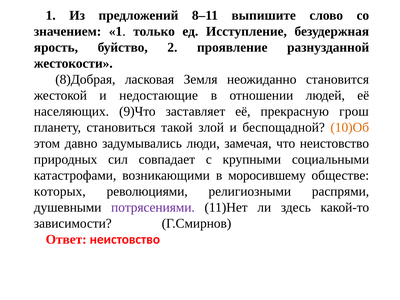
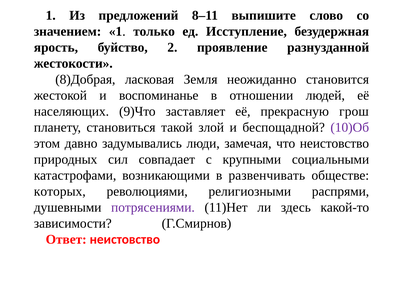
недостающие: недостающие -> воспоминанье
10)Об colour: orange -> purple
моросившему: моросившему -> развенчивать
